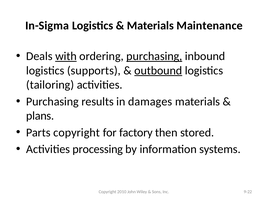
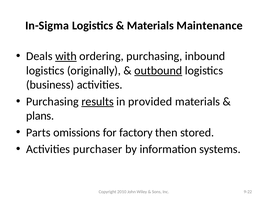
purchasing at (154, 56) underline: present -> none
supports: supports -> originally
tailoring: tailoring -> business
results underline: none -> present
damages: damages -> provided
Parts copyright: copyright -> omissions
processing: processing -> purchaser
